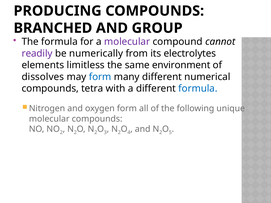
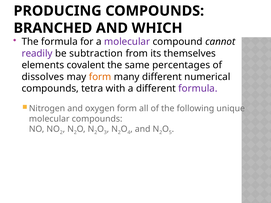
GROUP: GROUP -> WHICH
numerically: numerically -> subtraction
electrolytes: electrolytes -> themselves
limitless: limitless -> covalent
environment: environment -> percentages
form at (100, 77) colour: blue -> orange
formula at (198, 89) colour: blue -> purple
